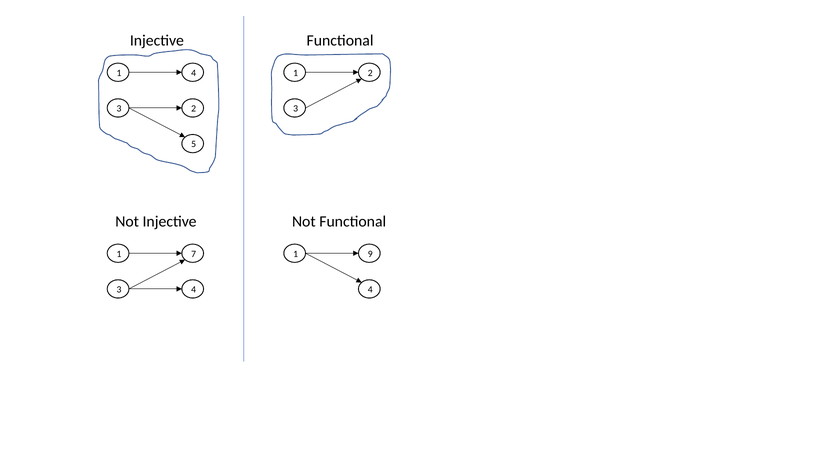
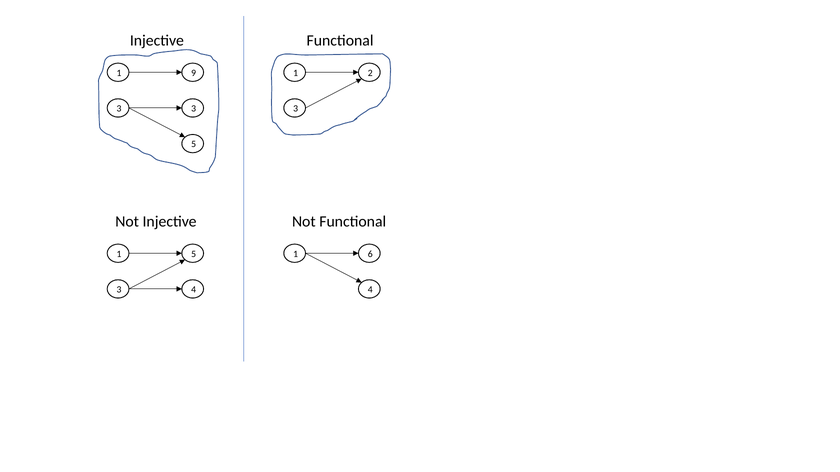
1 4: 4 -> 9
3 2: 2 -> 3
1 7: 7 -> 5
9: 9 -> 6
